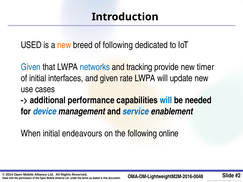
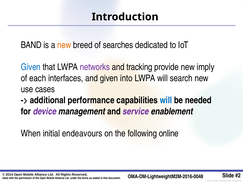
USED at (31, 45): USED -> BAND
of following: following -> searches
networks colour: blue -> purple
timer: timer -> imply
of initial: initial -> each
rate: rate -> into
update: update -> search
device colour: blue -> purple
service colour: blue -> purple
